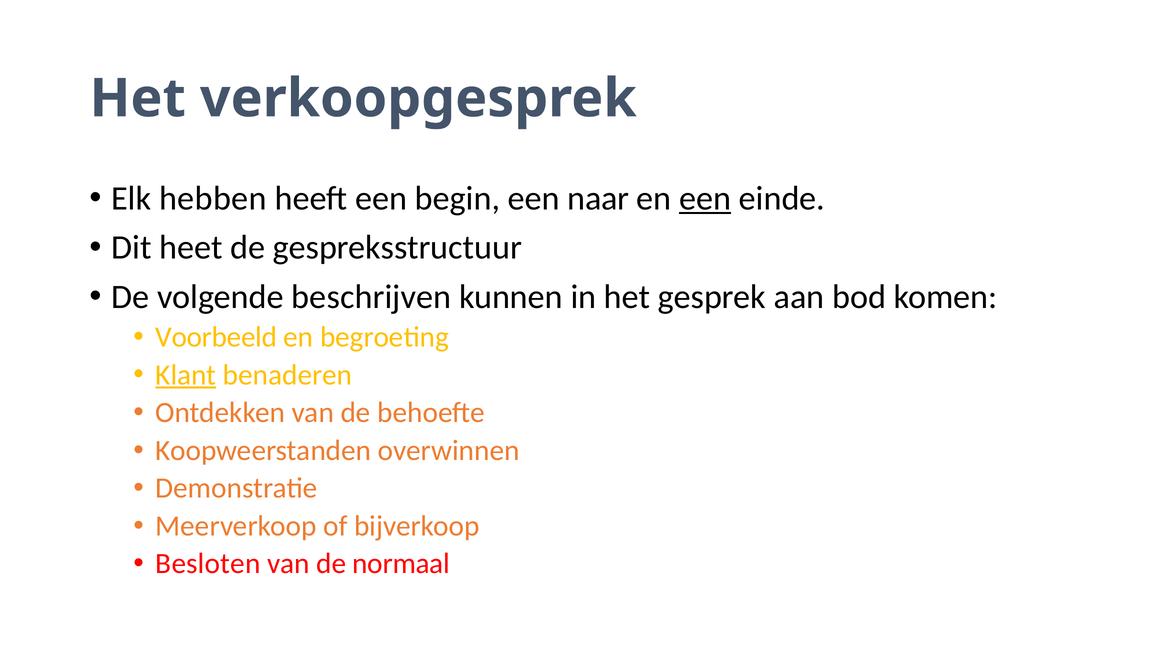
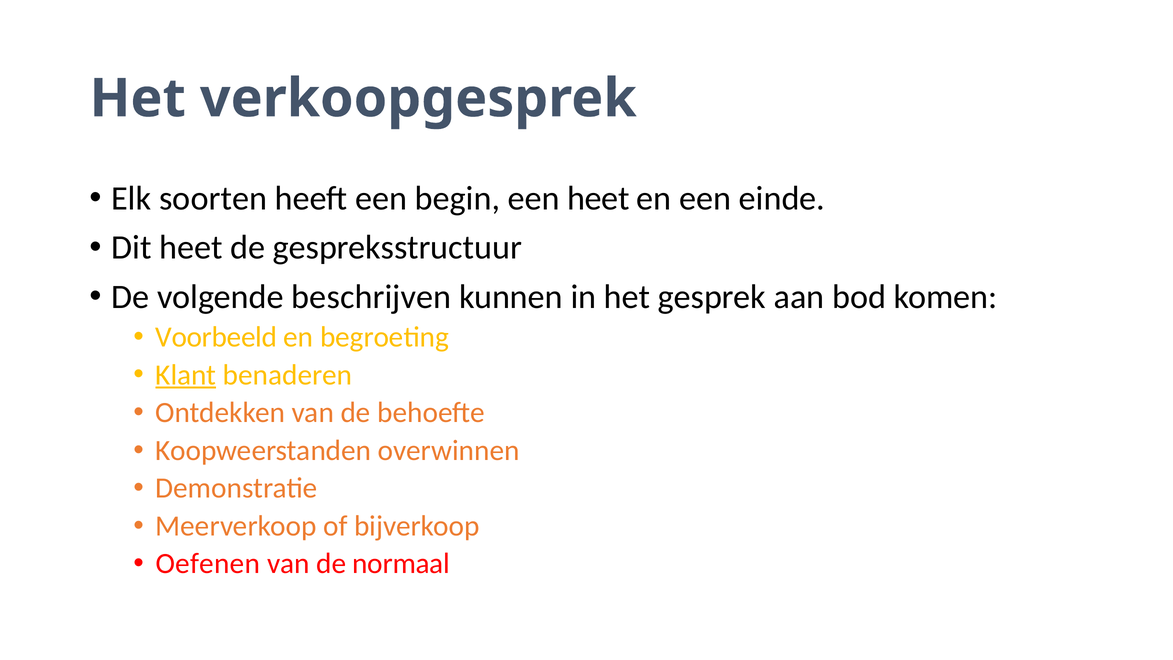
hebben: hebben -> soorten
een naar: naar -> heet
een at (705, 198) underline: present -> none
Besloten: Besloten -> Oefenen
